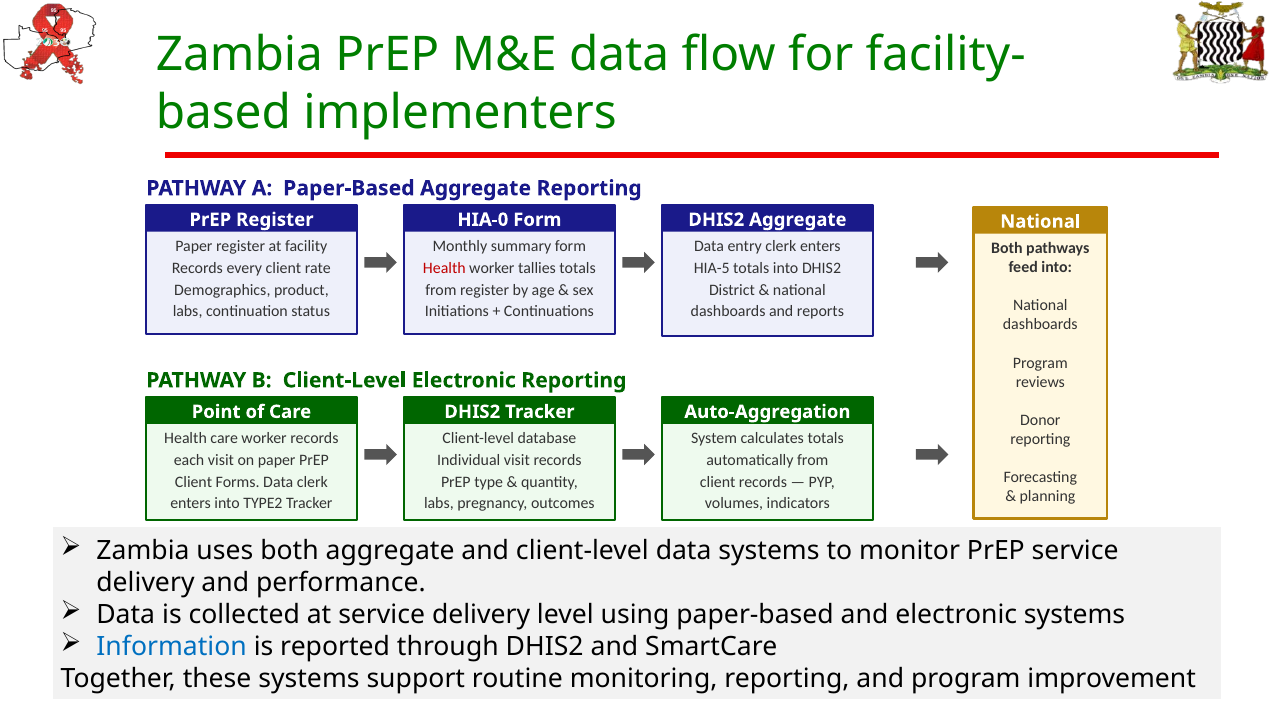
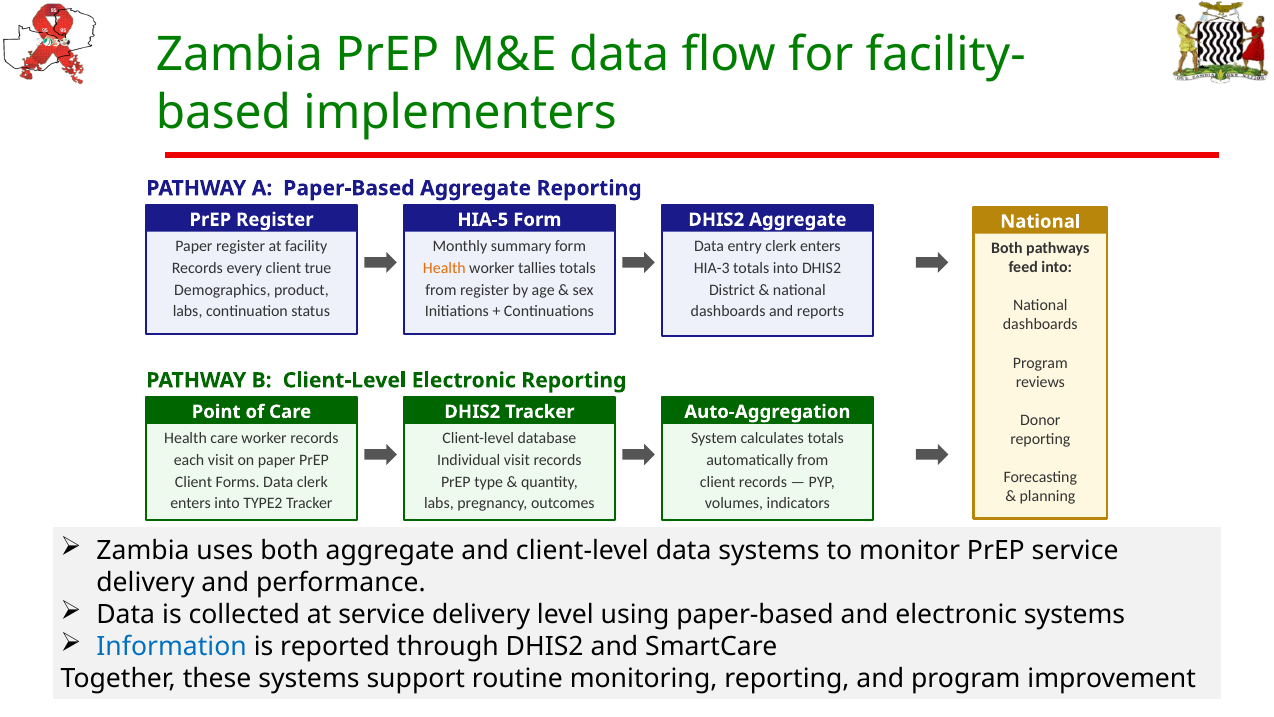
HIA-0: HIA-0 -> HIA-5
rate: rate -> true
Health at (444, 268) colour: red -> orange
HIA-5: HIA-5 -> HIA-3
